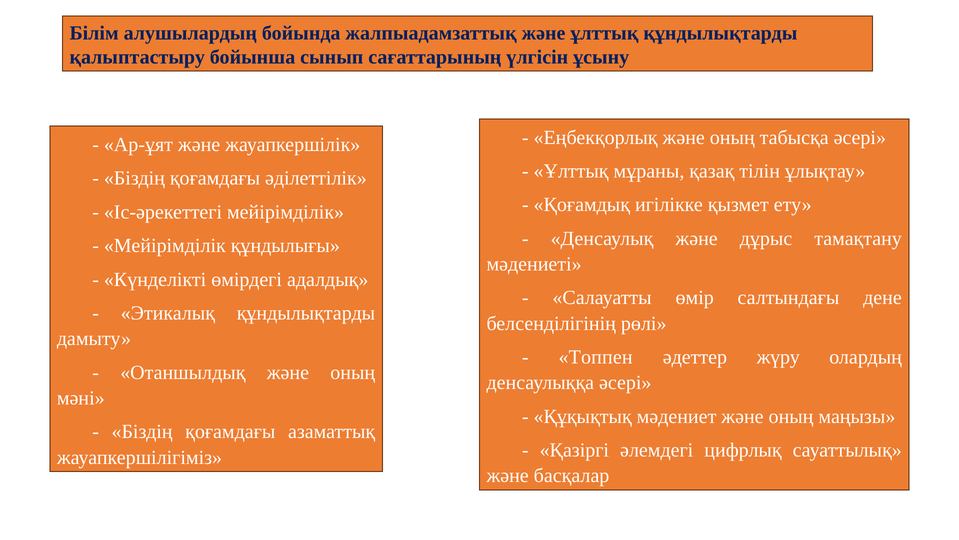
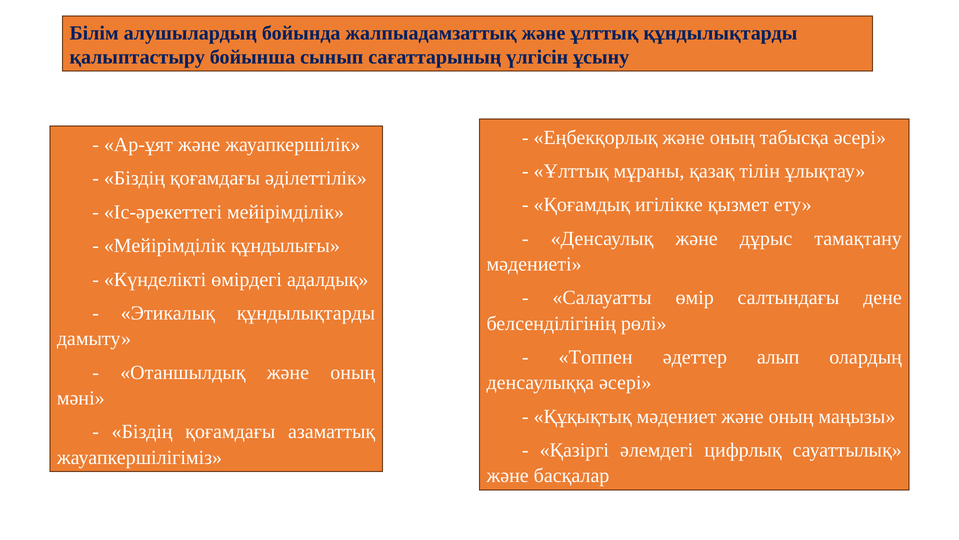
жүру: жүру -> алып
